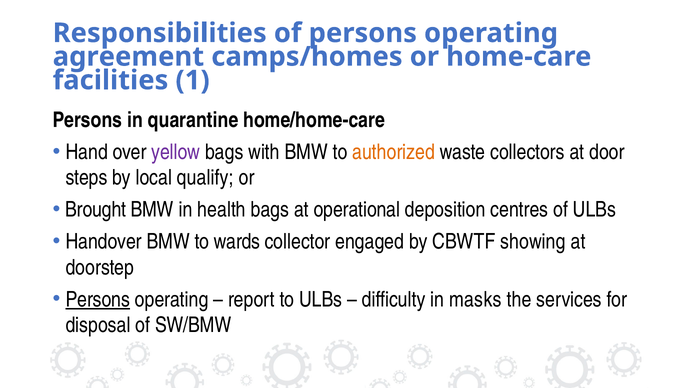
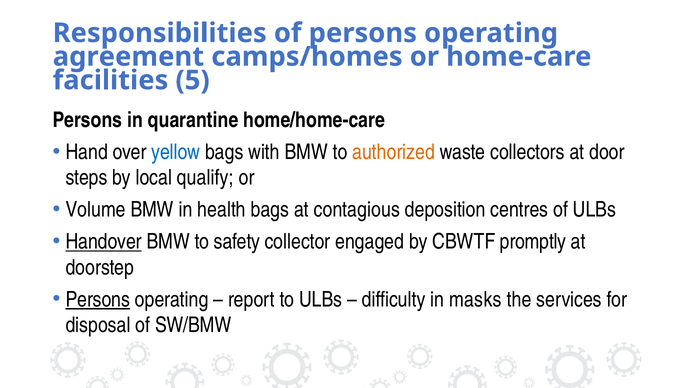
1: 1 -> 5
yellow colour: purple -> blue
Brought: Brought -> Volume
operational: operational -> contagious
Handover underline: none -> present
wards: wards -> safety
showing: showing -> promptly
